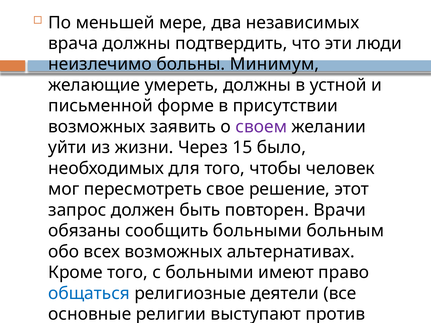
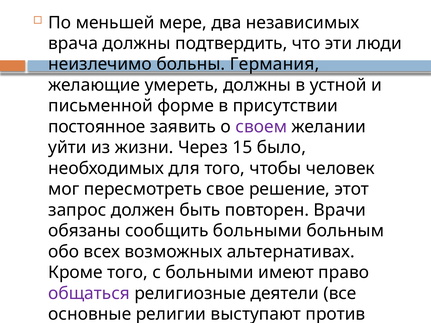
Минимум: Минимум -> Германия
возможных at (97, 127): возможных -> постоянное
общаться colour: blue -> purple
